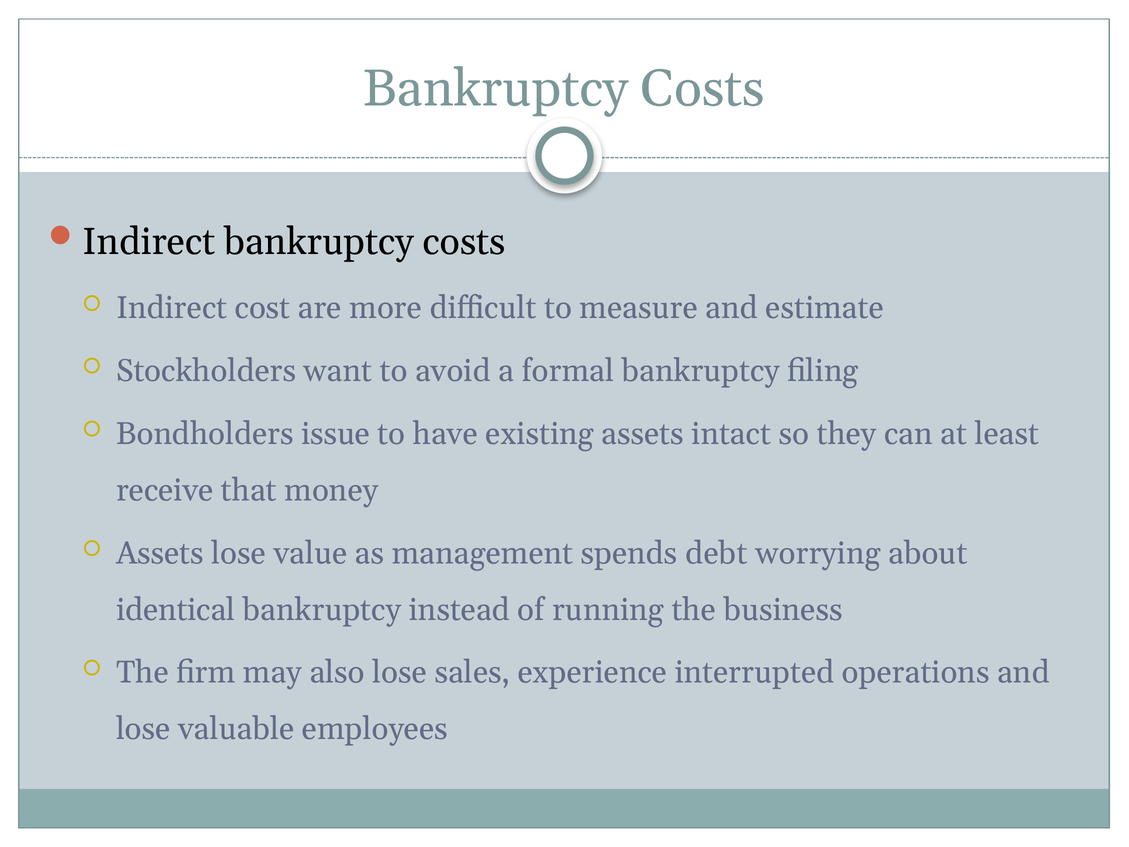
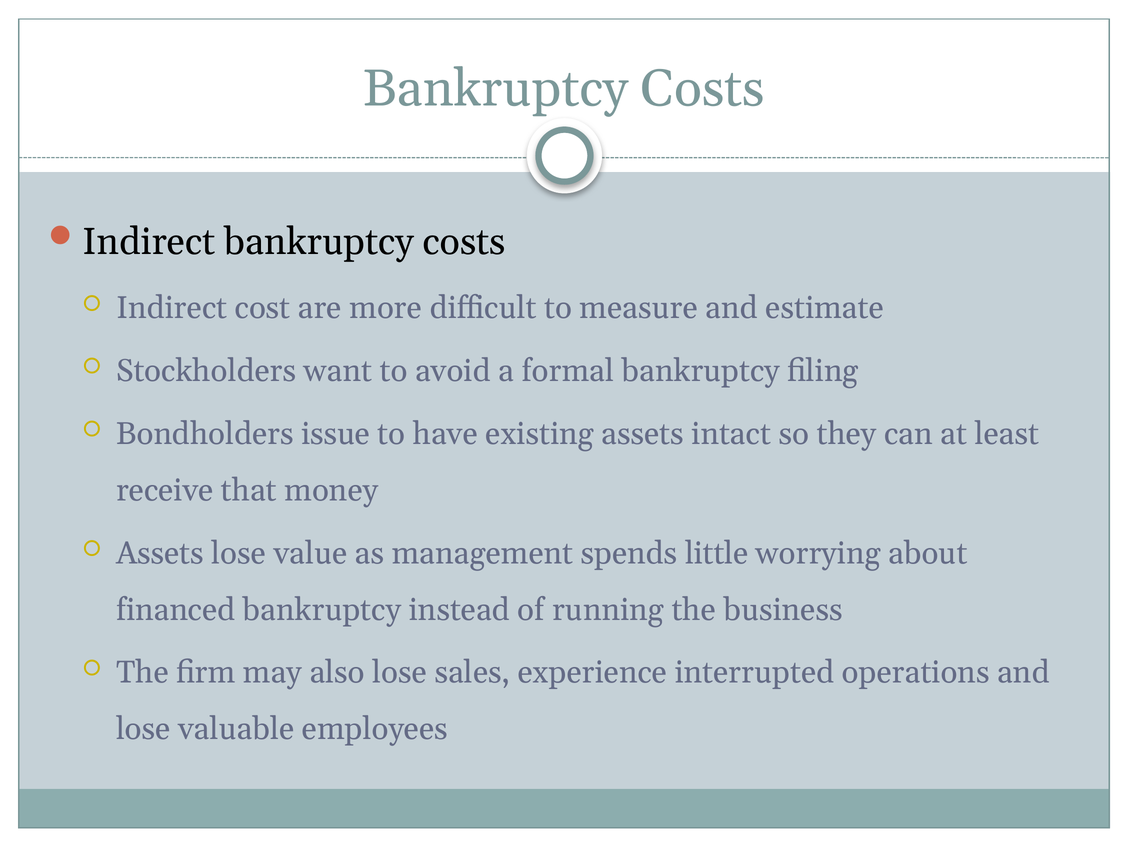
debt: debt -> little
identical: identical -> financed
